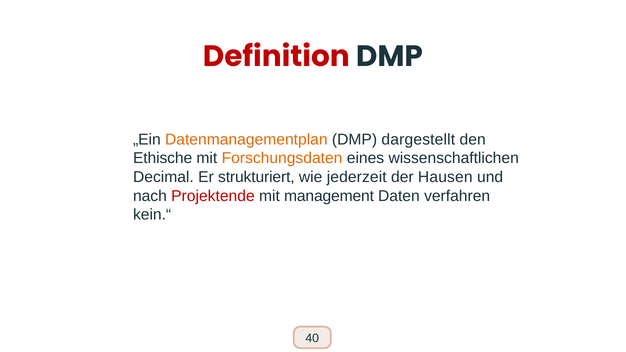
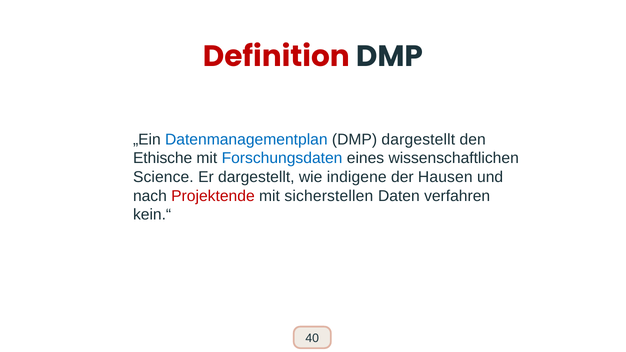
Datenmanagementplan colour: orange -> blue
Forschungsdaten colour: orange -> blue
Decimal: Decimal -> Science
Er strukturiert: strukturiert -> dargestellt
jederzeit: jederzeit -> indigene
management: management -> sicherstellen
